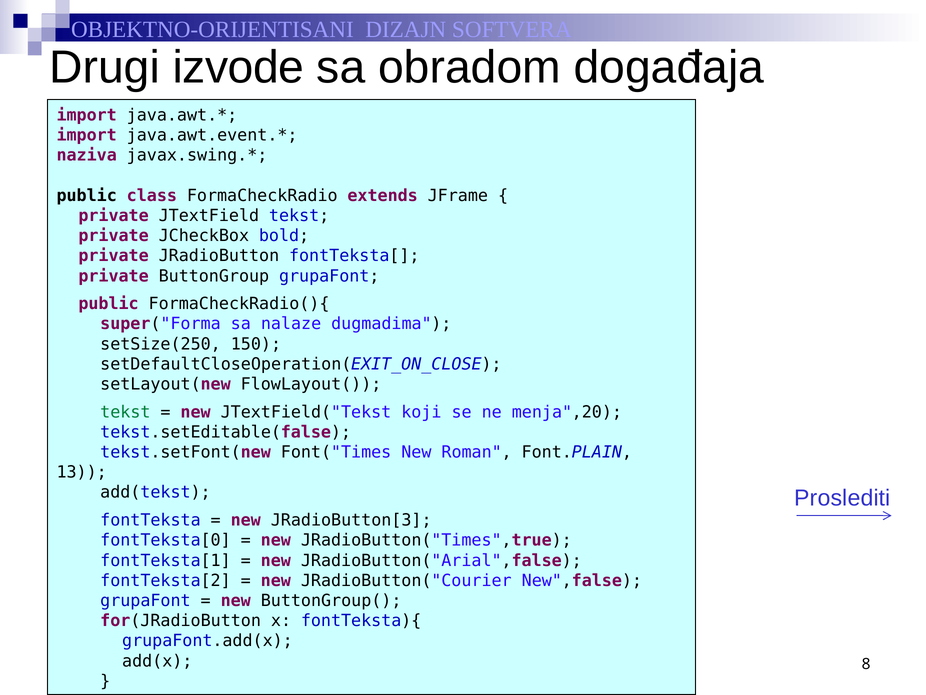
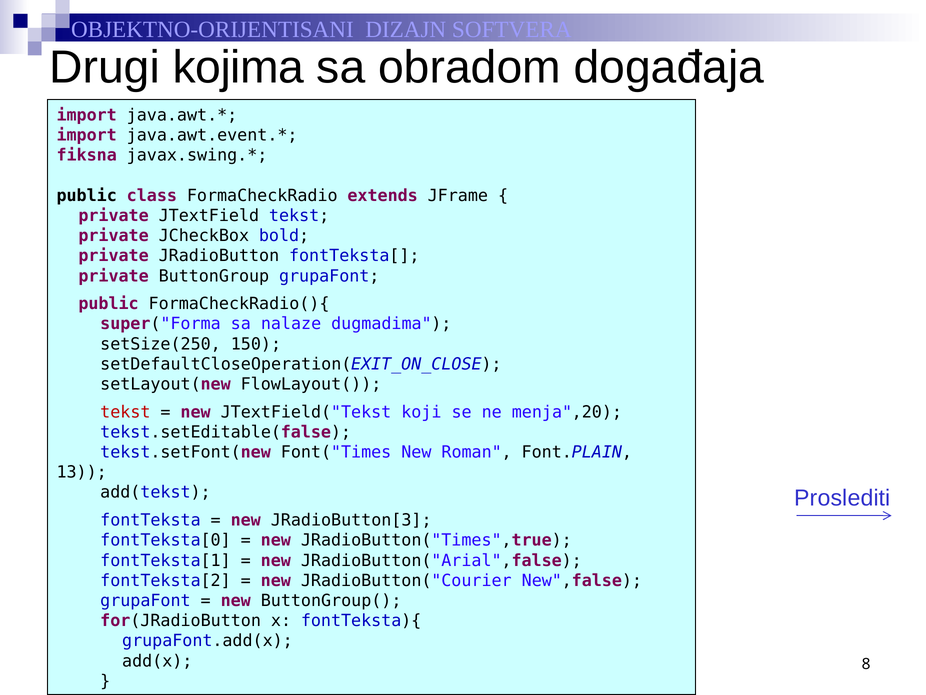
izvode: izvode -> kojima
naziva: naziva -> fiksna
tekst at (125, 412) colour: green -> red
